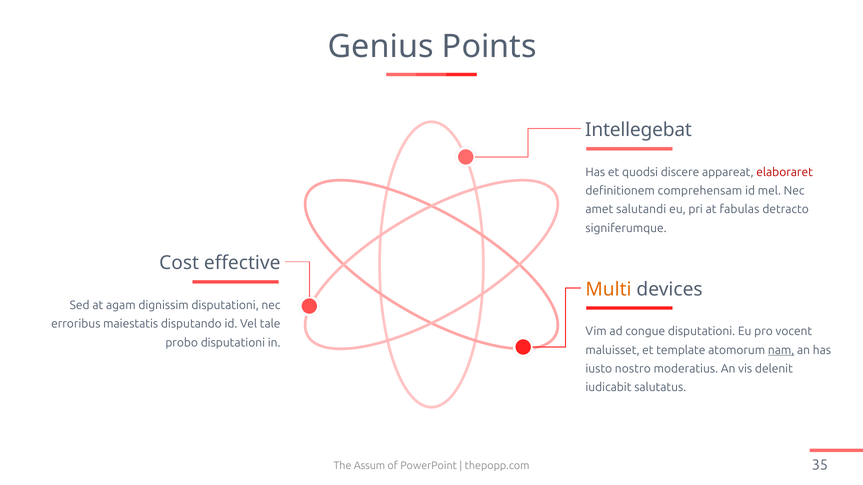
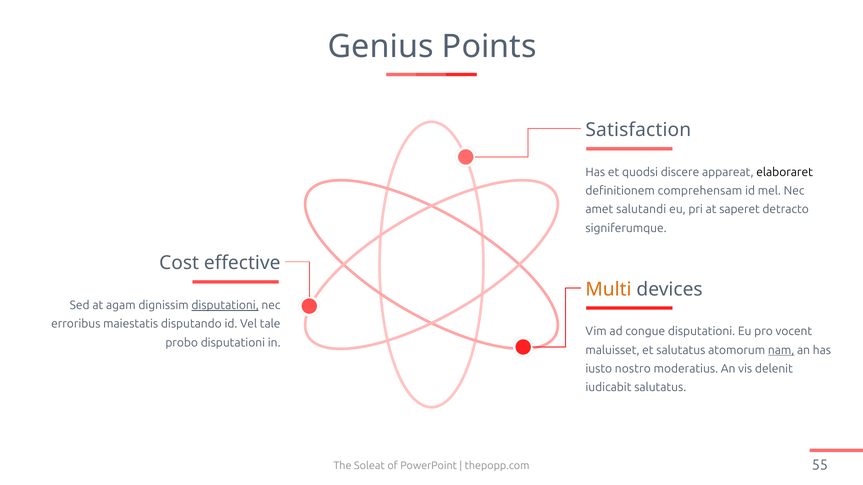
Intellegebat: Intellegebat -> Satisfaction
elaboraret colour: red -> black
fabulas: fabulas -> saperet
disputationi at (225, 306) underline: none -> present
et template: template -> salutatus
Assum: Assum -> Soleat
35: 35 -> 55
